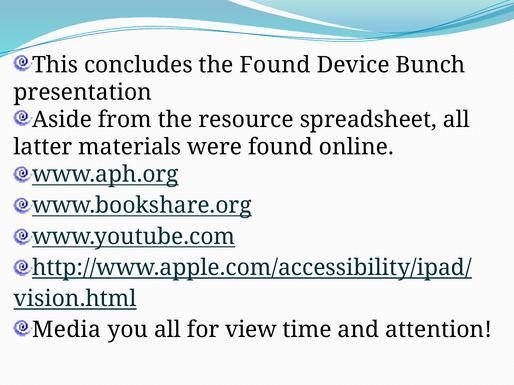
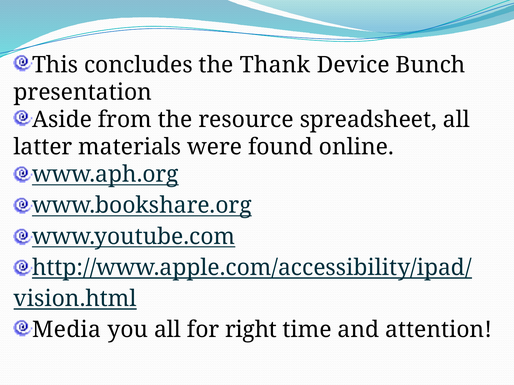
the Found: Found -> Thank
view: view -> right
